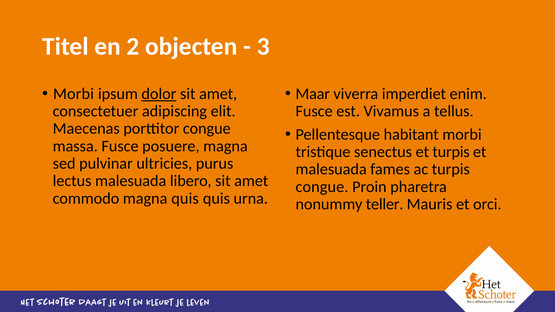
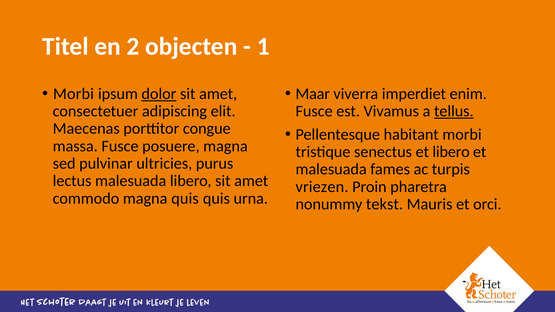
3: 3 -> 1
tellus underline: none -> present
et turpis: turpis -> libero
congue at (322, 187): congue -> vriezen
teller: teller -> tekst
